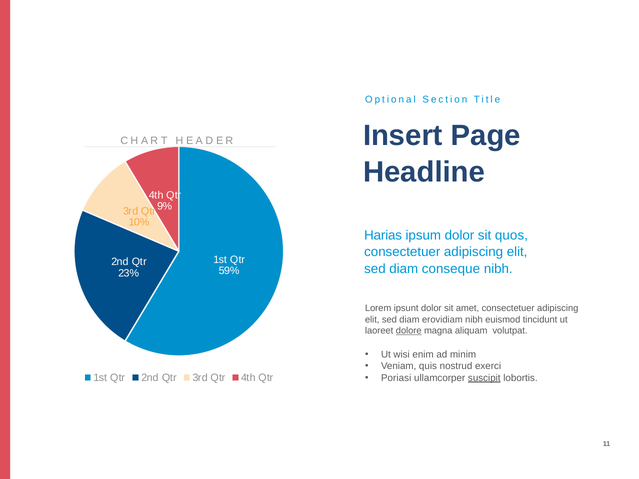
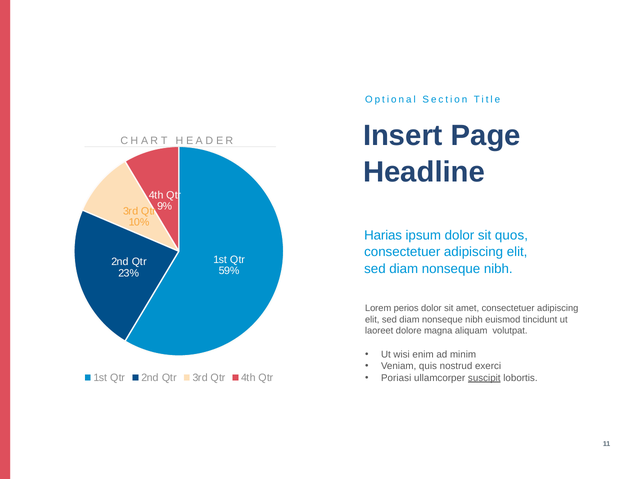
conseque at (451, 269): conseque -> nonseque
ipsunt: ipsunt -> perios
erovidiam at (442, 320): erovidiam -> nonseque
dolore underline: present -> none
